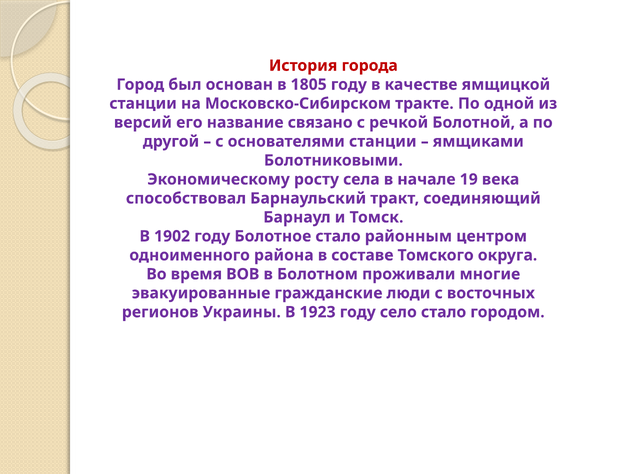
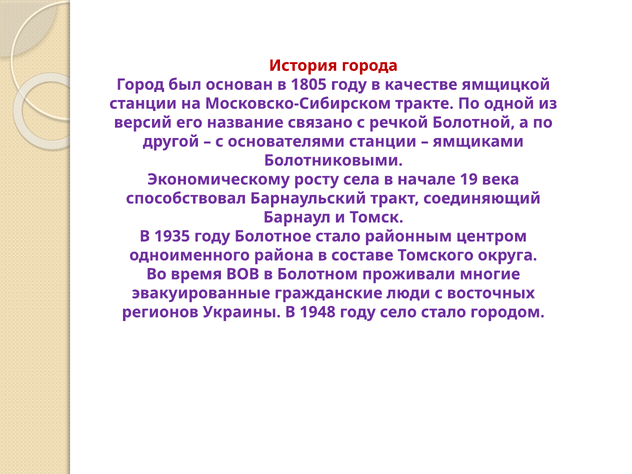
1902: 1902 -> 1935
1923: 1923 -> 1948
